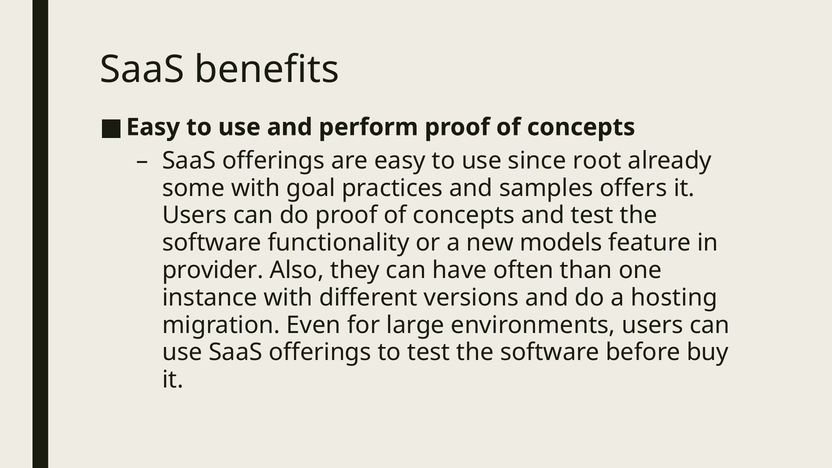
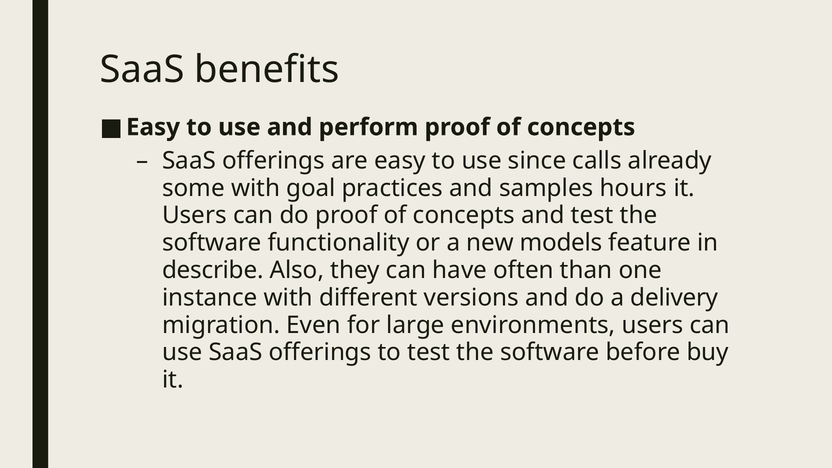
root: root -> calls
offers: offers -> hours
provider: provider -> describe
hosting: hosting -> delivery
